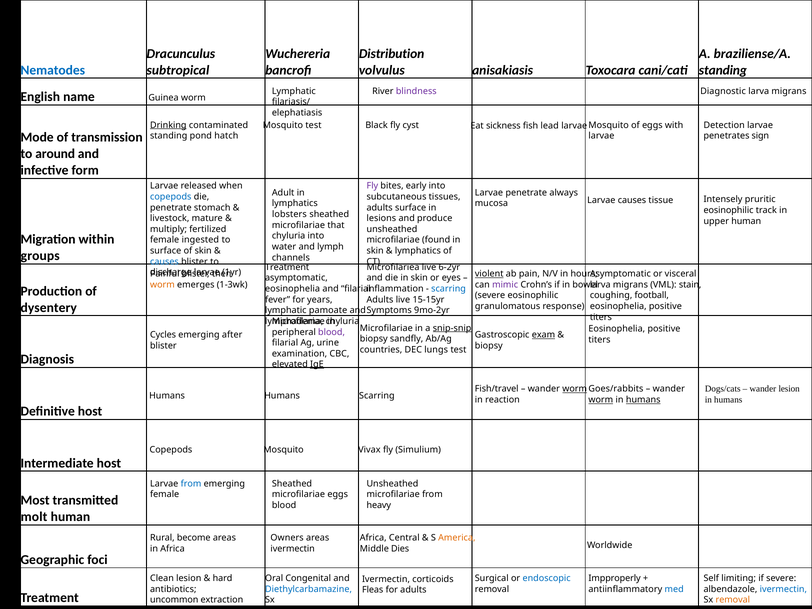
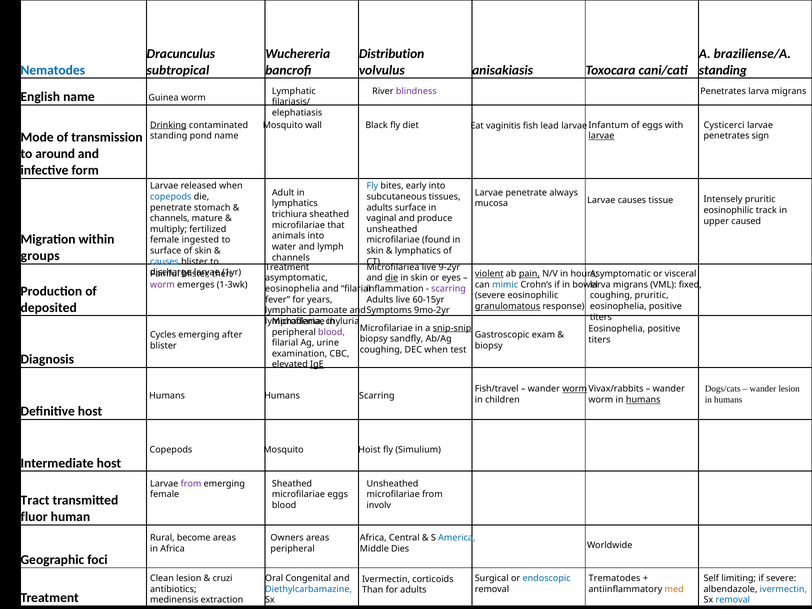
Diagnostic at (723, 91): Diagnostic -> Penetrates
Mosquito test: test -> wall
cyst: cyst -> diet
Mosquito at (609, 125): Mosquito -> Infantum
Detection: Detection -> Cysticerci
sickness: sickness -> vaginitis
pond hatch: hatch -> name
larvae at (601, 136) underline: none -> present
Fly at (372, 186) colour: purple -> blue
lobsters: lobsters -> trichiura
livestock at (170, 218): livestock -> channels
lesions: lesions -> vaginal
upper human: human -> caused
chyluria at (289, 236): chyluria -> animals
6-2yr: 6-2yr -> 9-2yr
pain underline: none -> present
die at (392, 278) underline: none -> present
worm at (162, 285) colour: orange -> purple
mimic colour: purple -> blue
stain: stain -> fixed
scarring at (449, 289) colour: blue -> purple
coughing football: football -> pruritic
15-15yr: 15-15yr -> 60-15yr
dysentery: dysentery -> deposited
granulomatous underline: none -> present
exam underline: present -> none
countries at (381, 350): countries -> coughing
DEC lungs: lungs -> when
Goes/rabbits: Goes/rabbits -> Vivax/rabbits
reaction: reaction -> children
worm at (601, 400) underline: present -> none
Vivax: Vivax -> Hoist
from at (191, 484) colour: blue -> purple
Most: Most -> Tract
heavy: heavy -> involv
molt: molt -> fluor
America colour: orange -> blue
ivermectin at (293, 549): ivermectin -> peripheral
hard: hard -> cruzi
Impproperly: Impproperly -> Trematodes
med colour: blue -> orange
Fleas: Fleas -> Than
uncommon: uncommon -> medinensis
removal at (733, 600) colour: orange -> blue
